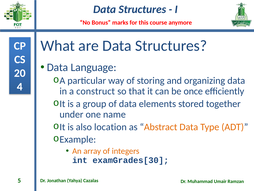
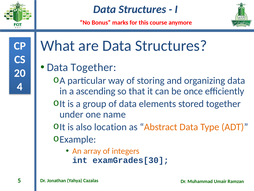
Data Language: Language -> Together
construct: construct -> ascending
